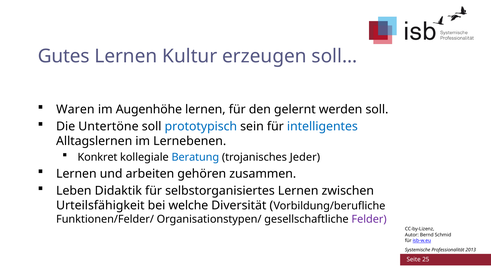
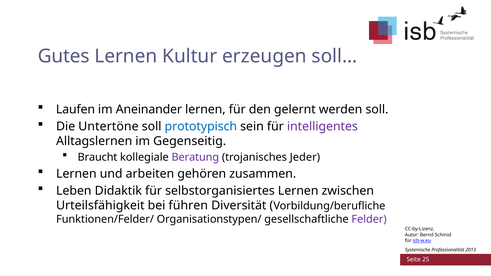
Waren: Waren -> Laufen
Augenhöhe: Augenhöhe -> Aneinander
intelligentes colour: blue -> purple
Lernebenen: Lernebenen -> Gegenseitig
Konkret: Konkret -> Braucht
Beratung colour: blue -> purple
welche: welche -> führen
